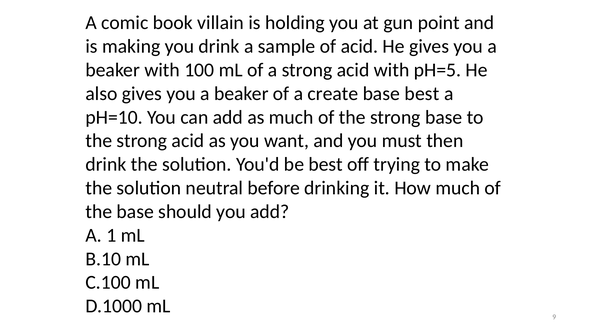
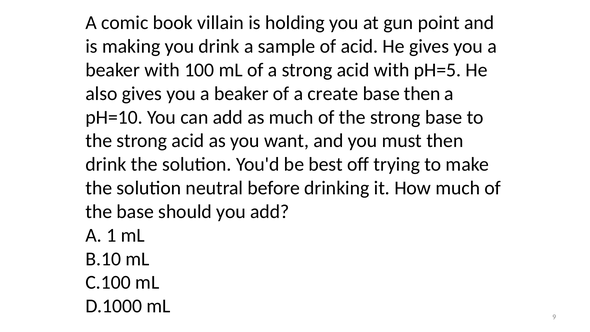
base best: best -> then
